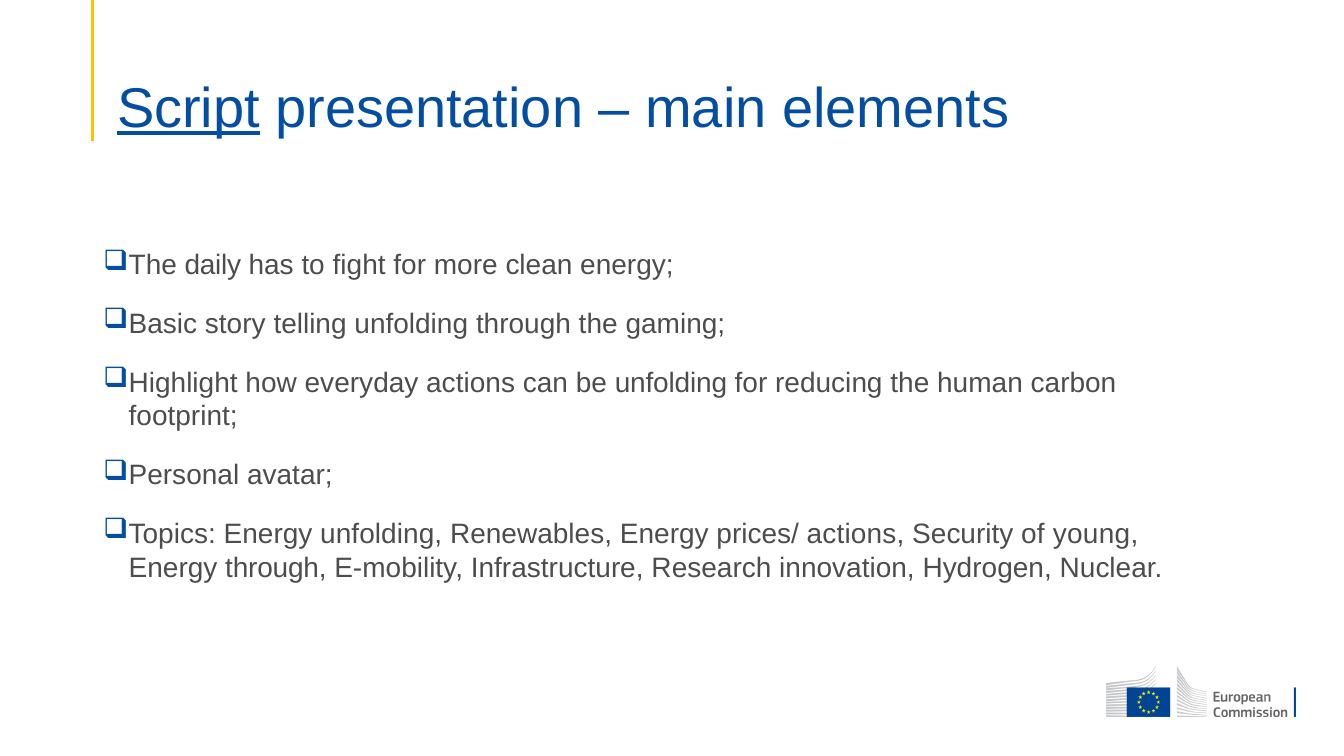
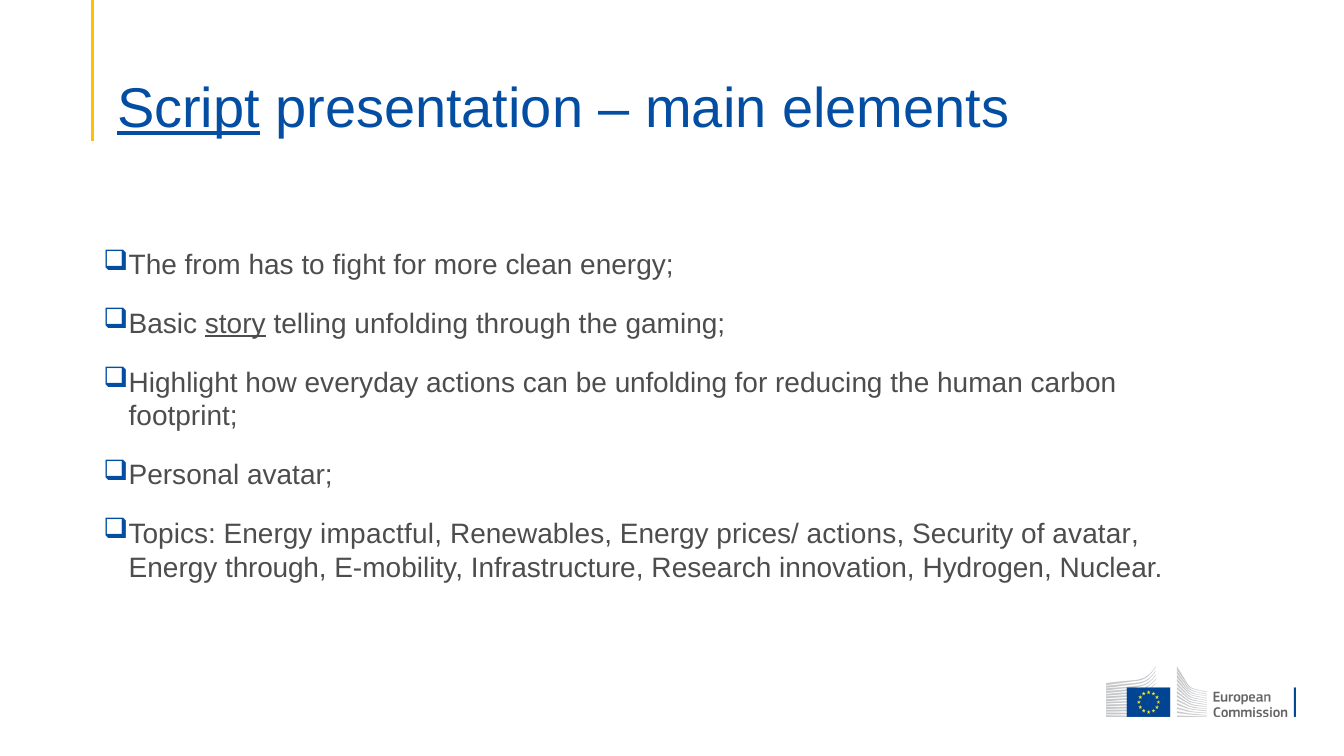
daily: daily -> from
story underline: none -> present
Energy unfolding: unfolding -> impactful
of young: young -> avatar
